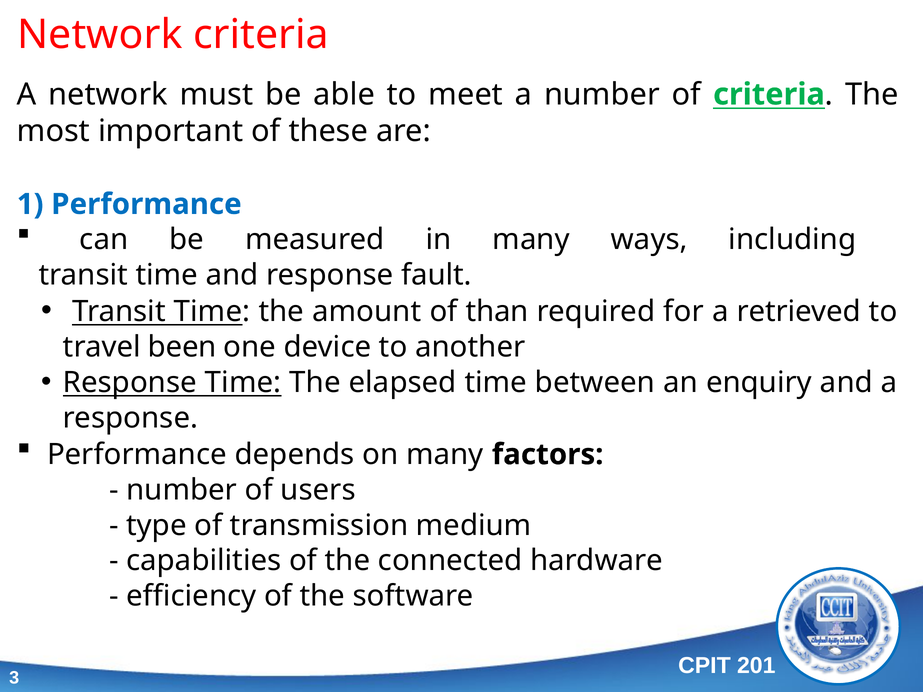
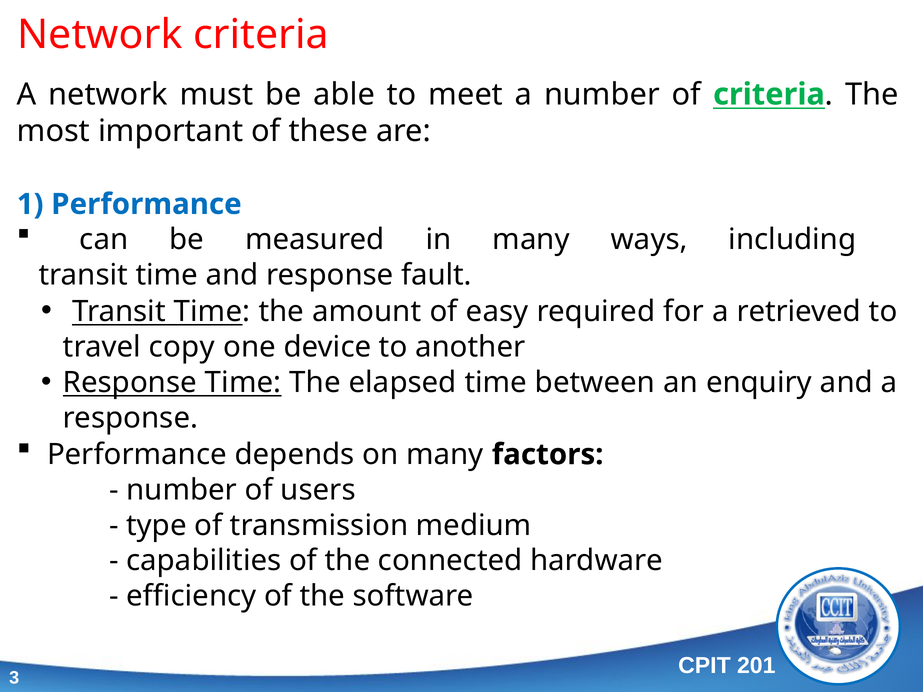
than: than -> easy
been: been -> copy
